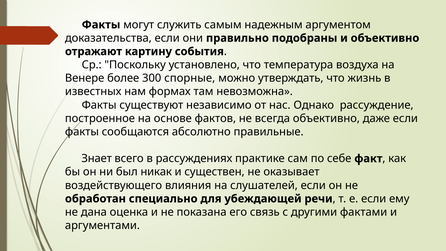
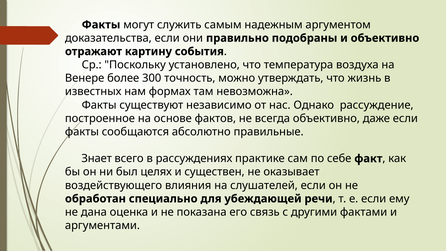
спорные: спорные -> точность
никак: никак -> целях
